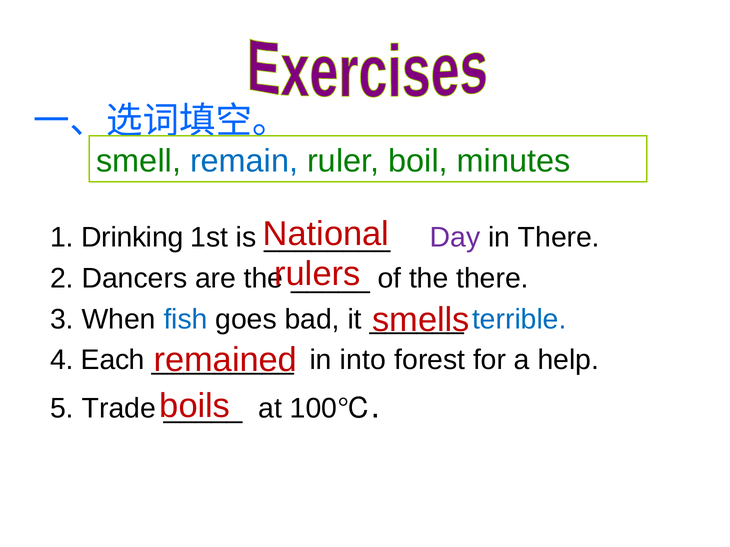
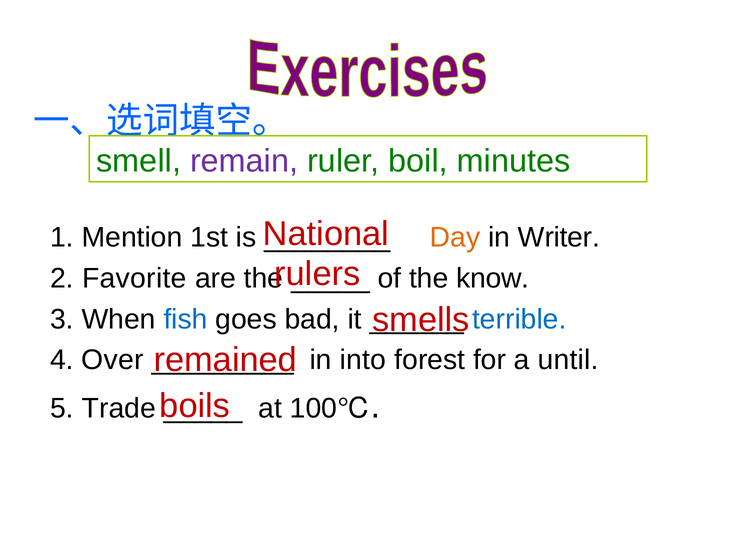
remain colour: blue -> purple
Drinking: Drinking -> Mention
Day colour: purple -> orange
in There: There -> Writer
Dancers: Dancers -> Favorite
the there: there -> know
Each: Each -> Over
help: help -> until
